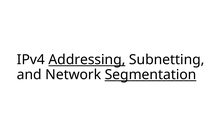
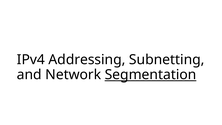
Addressing underline: present -> none
